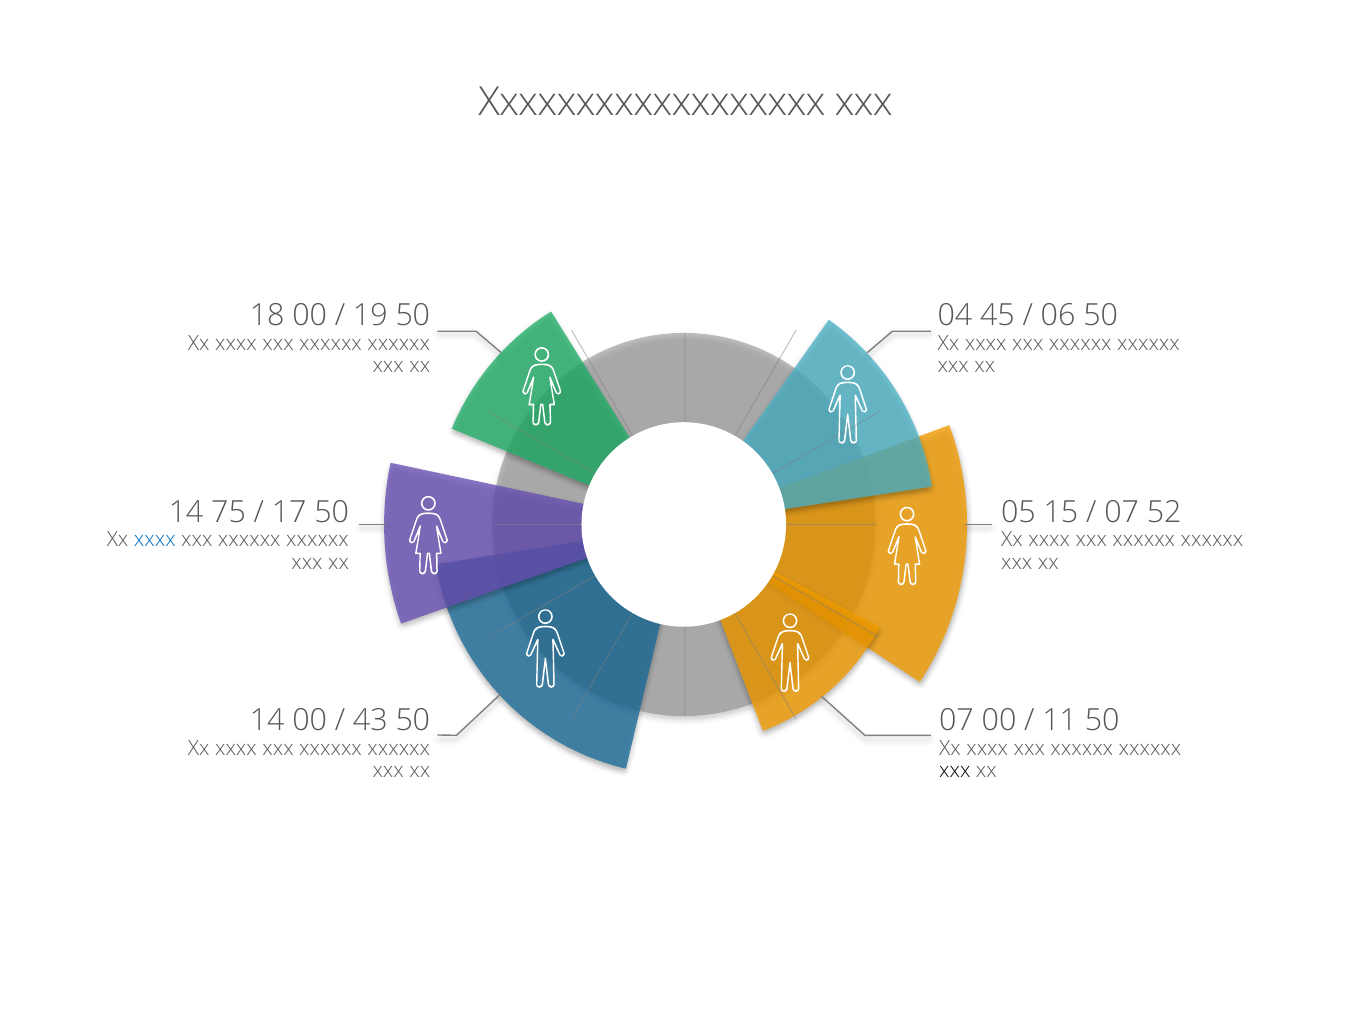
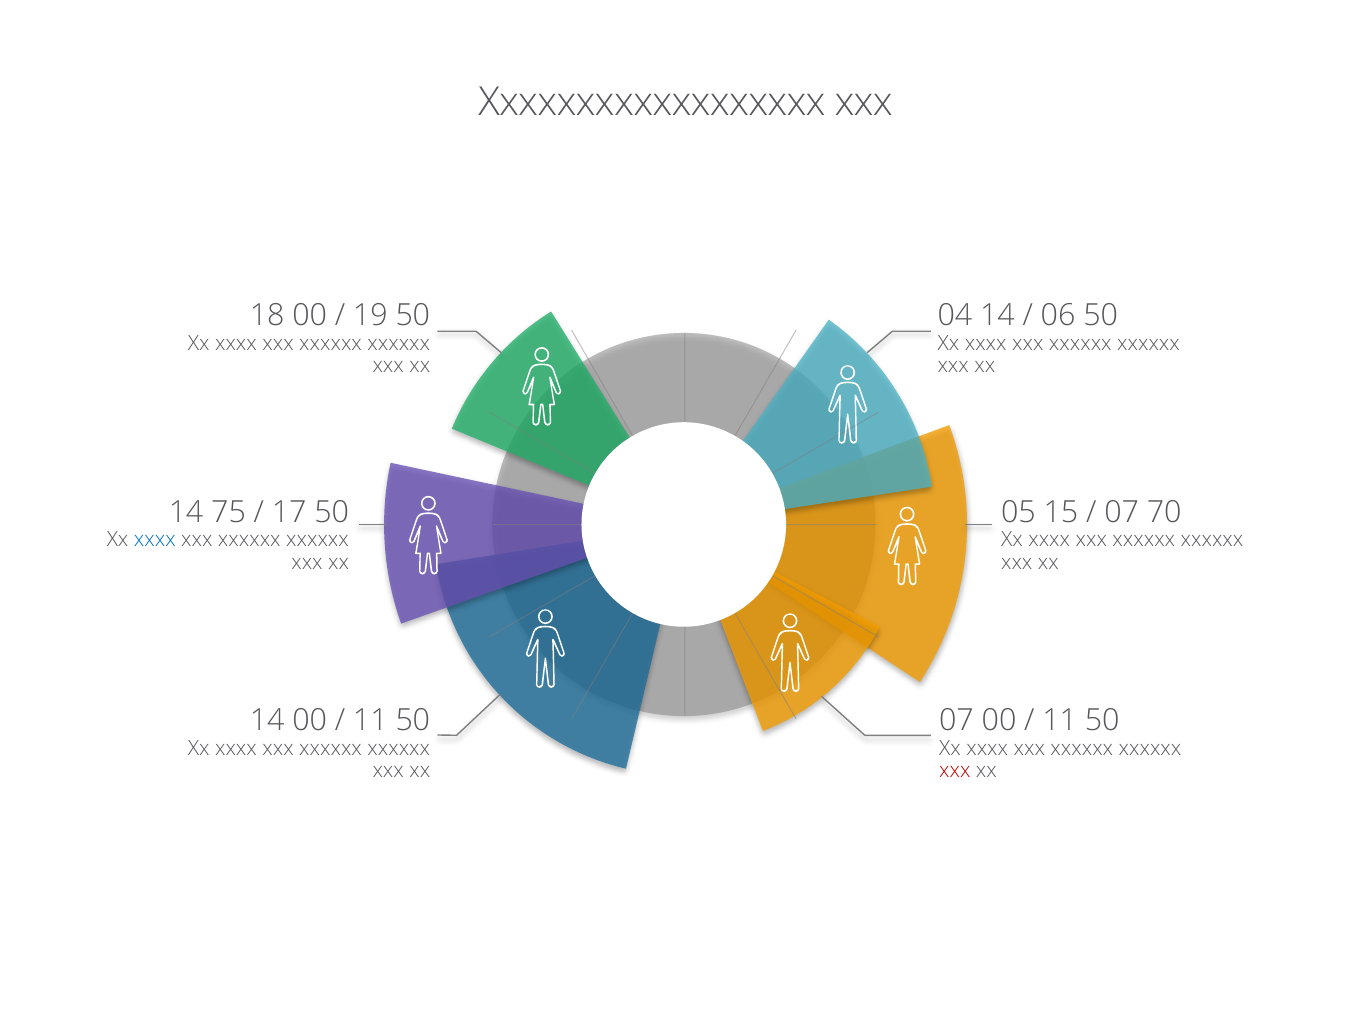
04 45: 45 -> 14
52: 52 -> 70
43 at (370, 721): 43 -> 11
xxx at (955, 771) colour: black -> red
